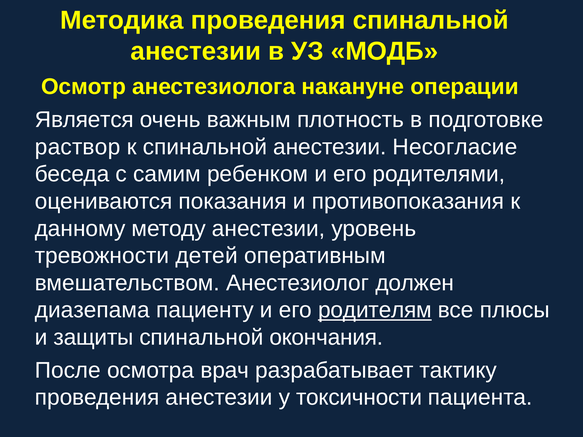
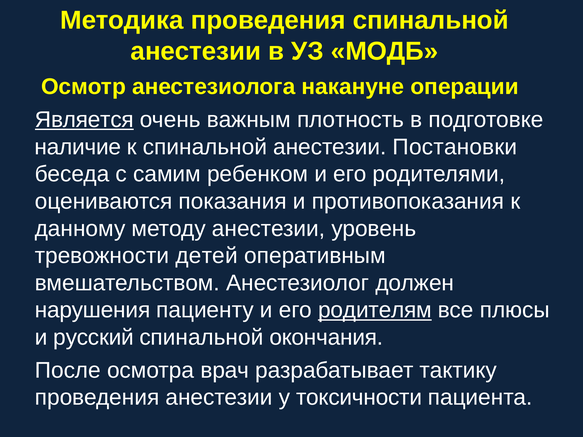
Является underline: none -> present
раствор: раствор -> наличие
Несогласие: Несогласие -> Постановки
диазепама: диазепама -> нарушения
защиты: защиты -> русский
